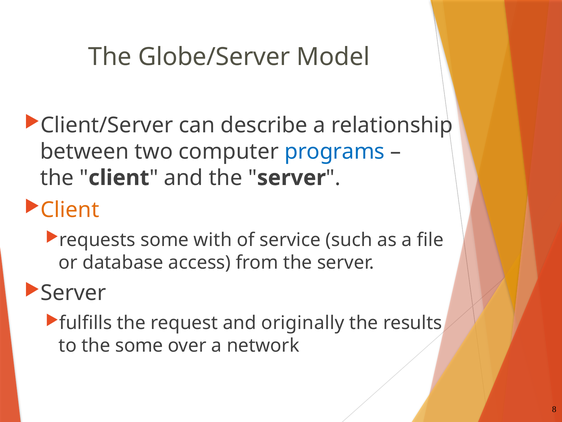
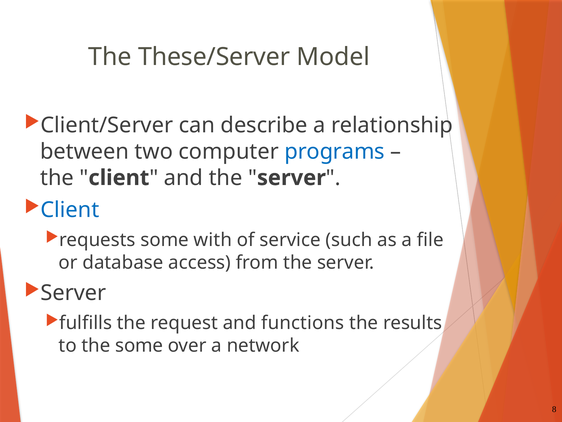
Globe/Server: Globe/Server -> These/Server
Client at (70, 210) colour: orange -> blue
originally: originally -> functions
